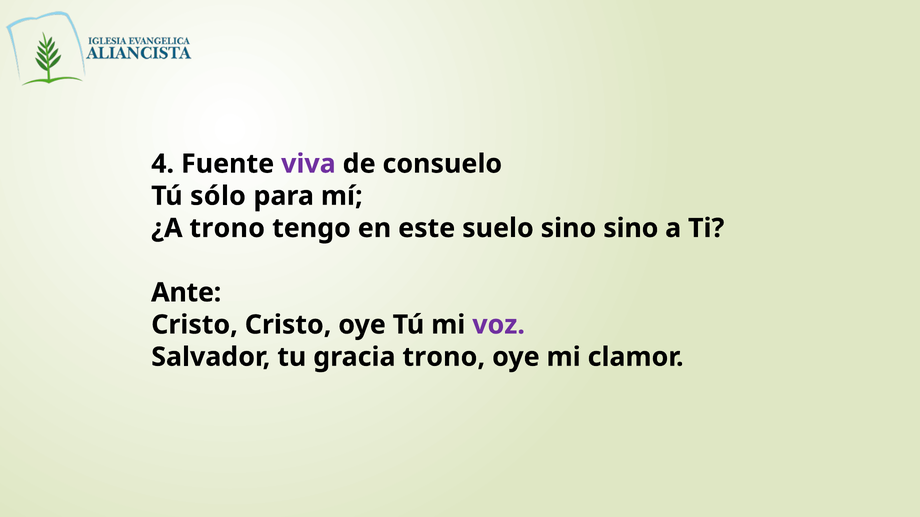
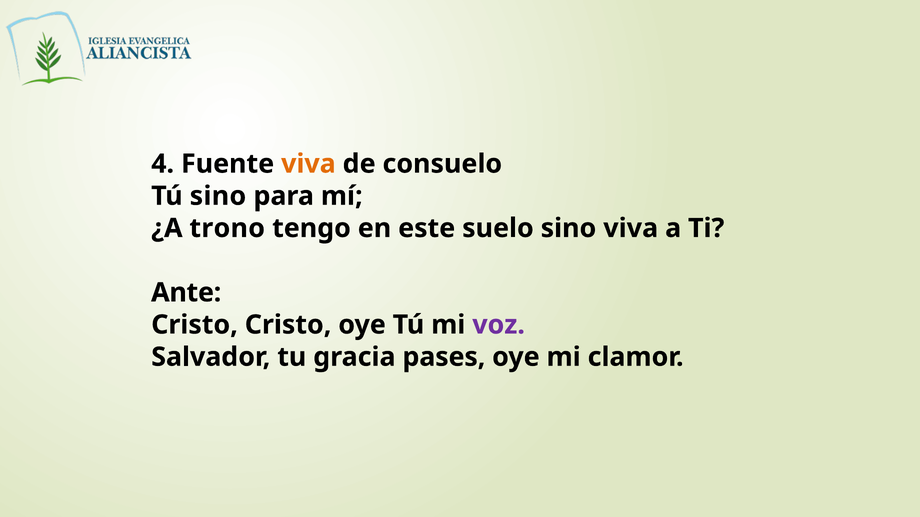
viva at (308, 164) colour: purple -> orange
Tú sólo: sólo -> sino
sino sino: sino -> viva
gracia trono: trono -> pases
